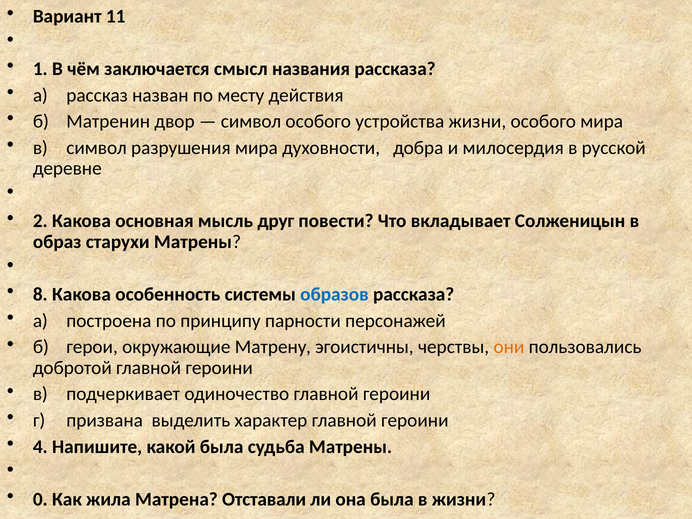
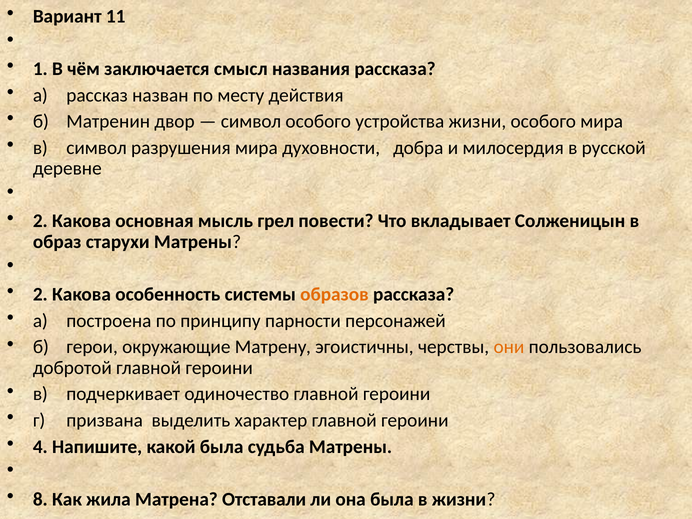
друг: друг -> грел
8 at (40, 294): 8 -> 2
образов colour: blue -> orange
0: 0 -> 8
